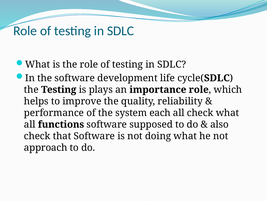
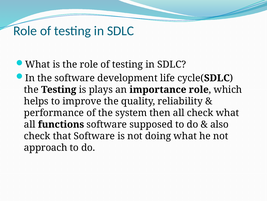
each: each -> then
